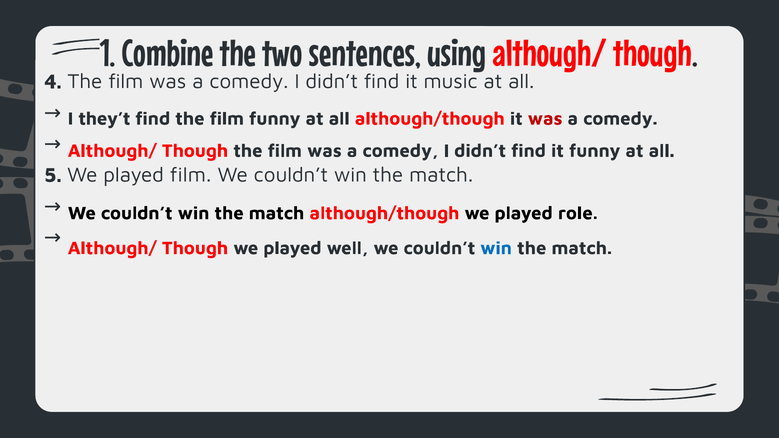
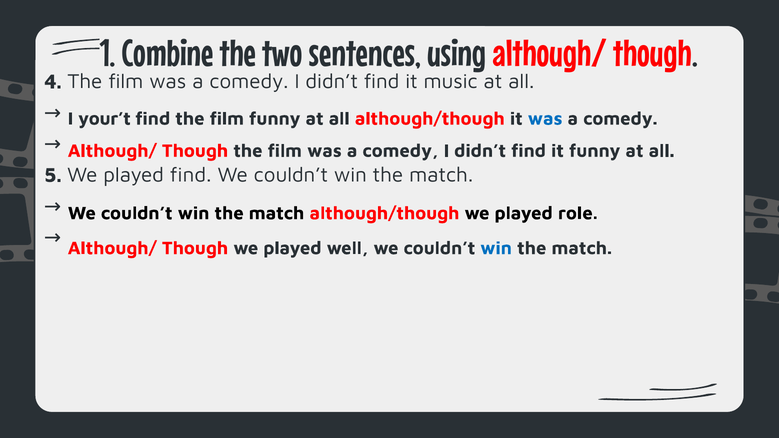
they’t: they’t -> your’t
was at (545, 119) colour: red -> blue
played film: film -> find
